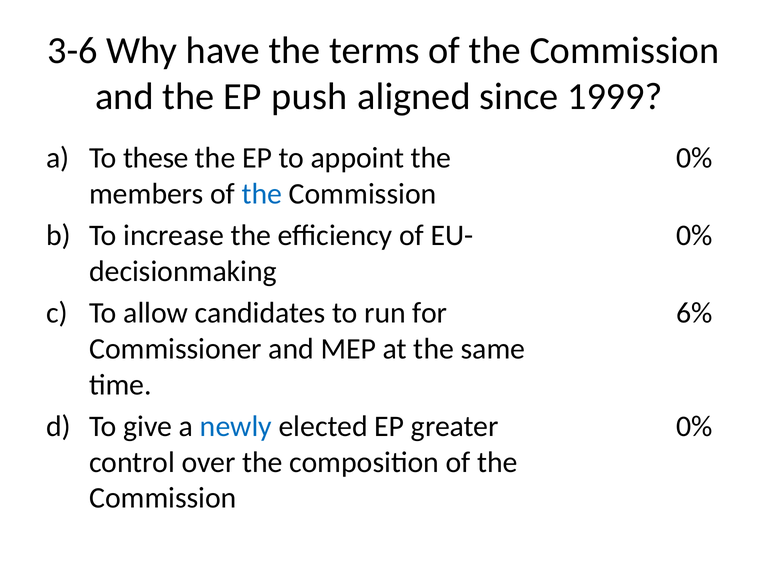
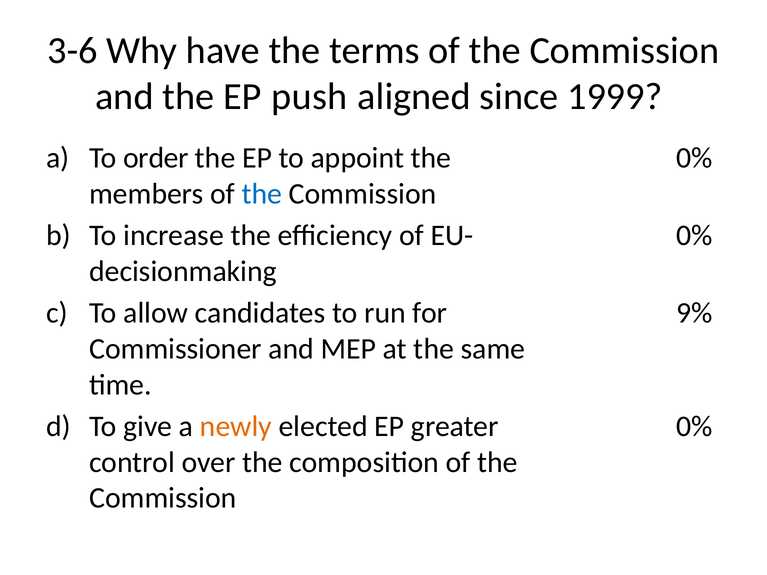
these: these -> order
6%: 6% -> 9%
newly colour: blue -> orange
